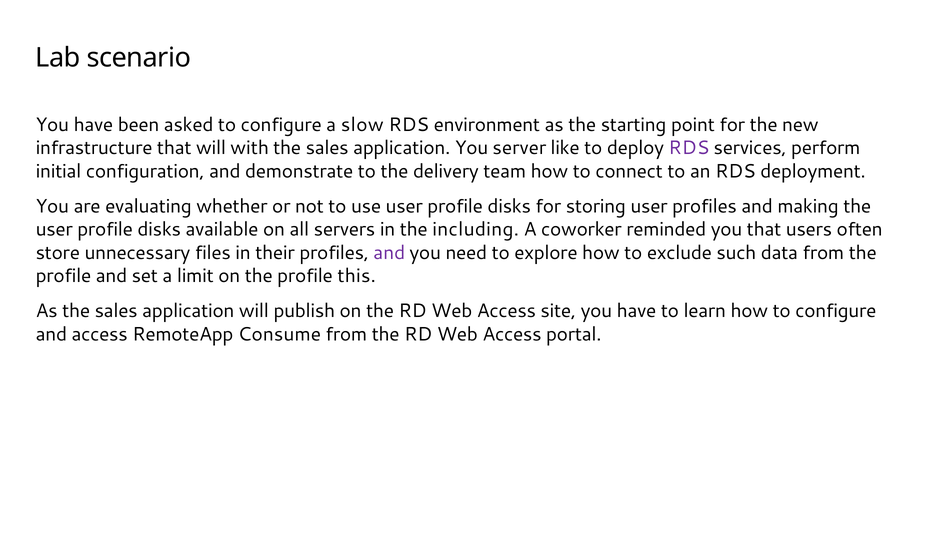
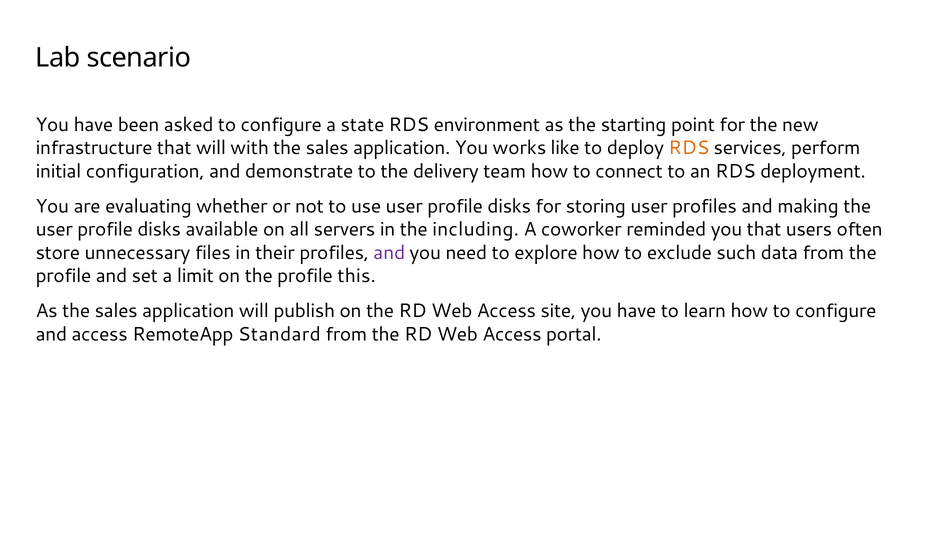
slow: slow -> state
server: server -> works
RDS at (689, 148) colour: purple -> orange
Consume: Consume -> Standard
